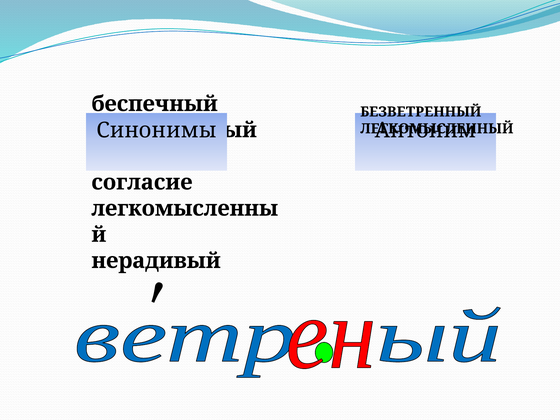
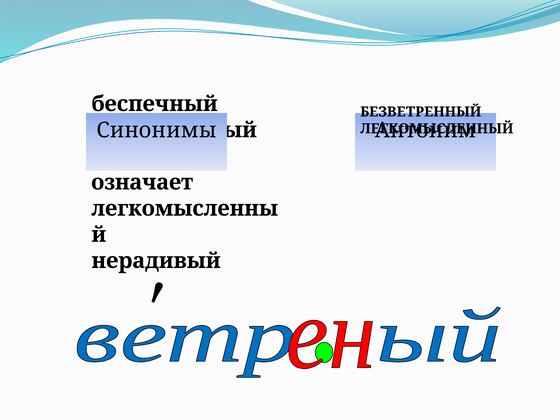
согласие: согласие -> означает
